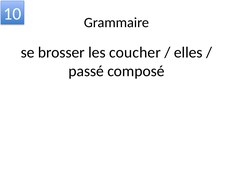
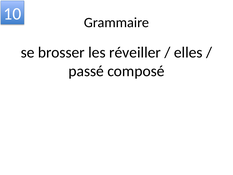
coucher: coucher -> réveiller
